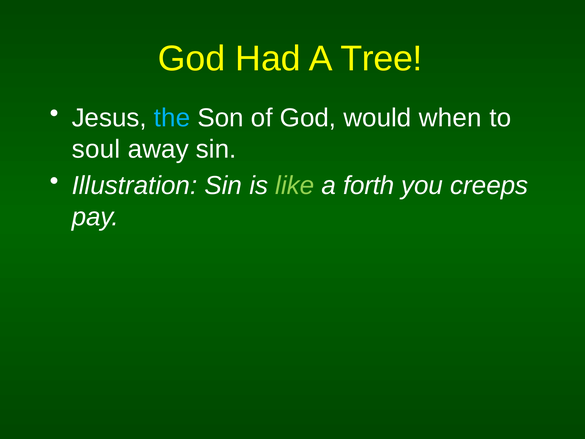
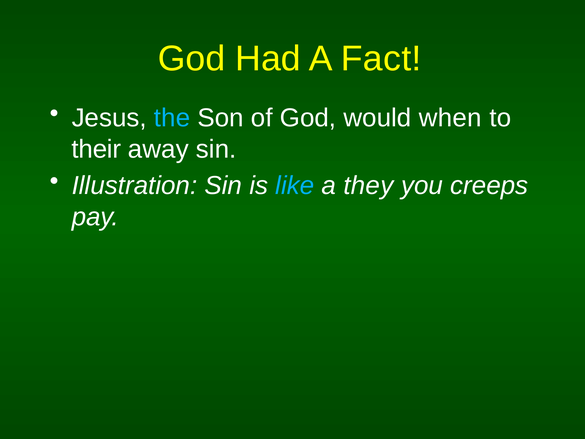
Tree: Tree -> Fact
soul: soul -> their
like colour: light green -> light blue
forth: forth -> they
